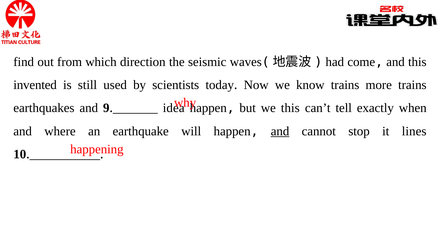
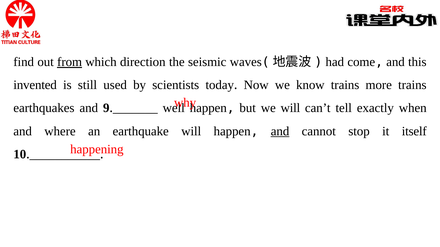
from underline: none -> present
idea: idea -> well
we this: this -> will
lines: lines -> itself
